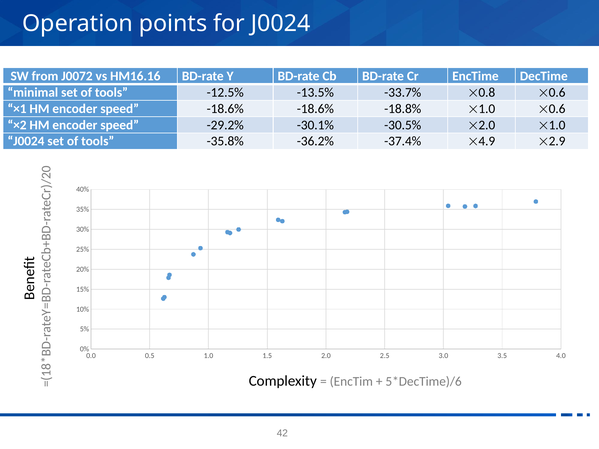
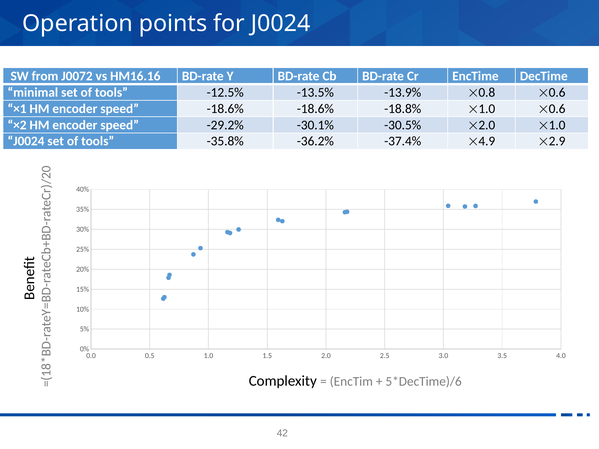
-33.7%: -33.7% -> -13.9%
